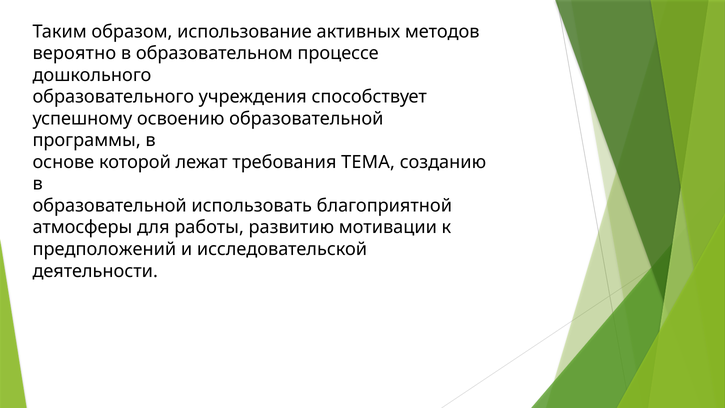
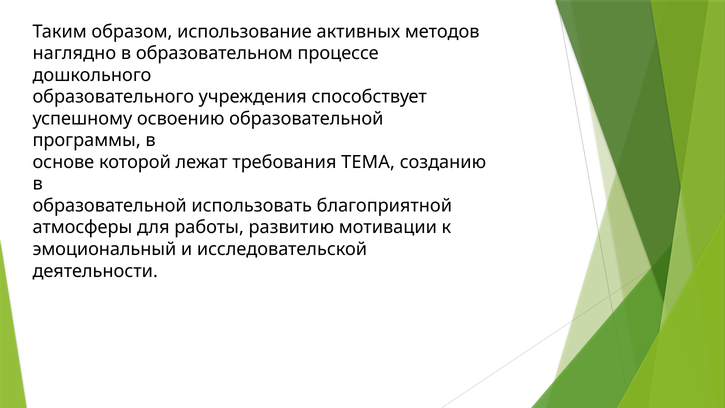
вероятно: вероятно -> наглядно
предположений: предположений -> эмоциональный
